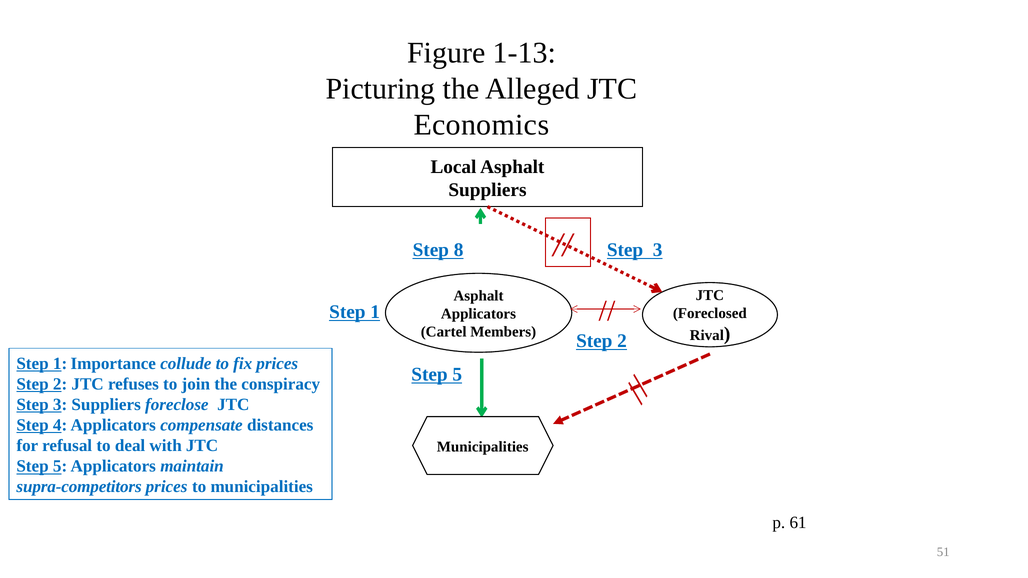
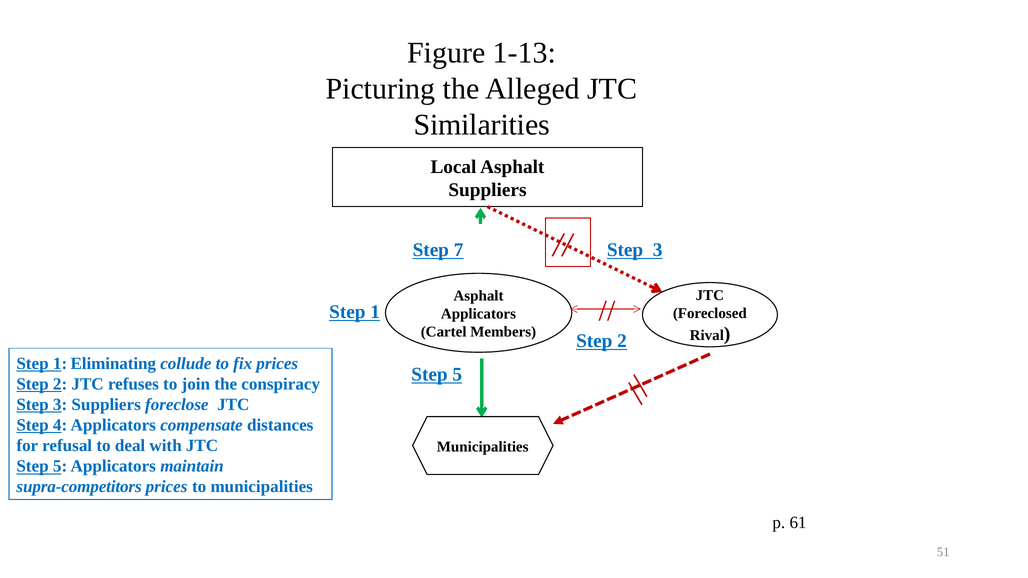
Economics: Economics -> Similarities
8: 8 -> 7
Importance: Importance -> Eliminating
